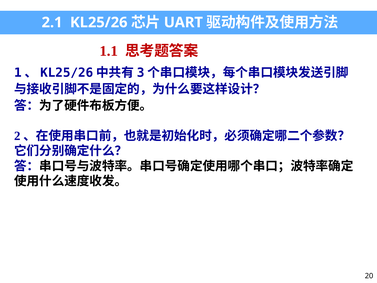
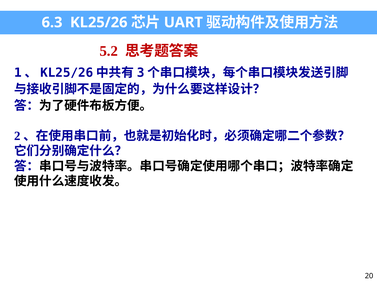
2.1: 2.1 -> 6.3
1.1: 1.1 -> 5.2
